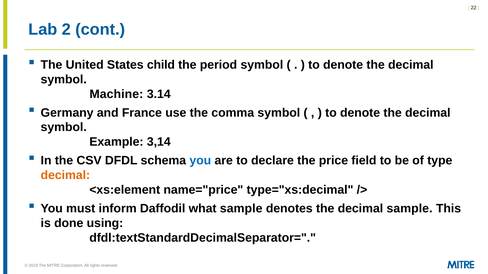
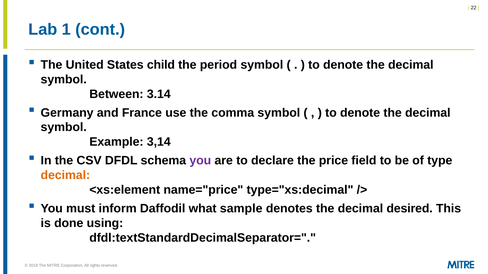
2: 2 -> 1
Machine: Machine -> Between
you at (200, 161) colour: blue -> purple
decimal sample: sample -> desired
